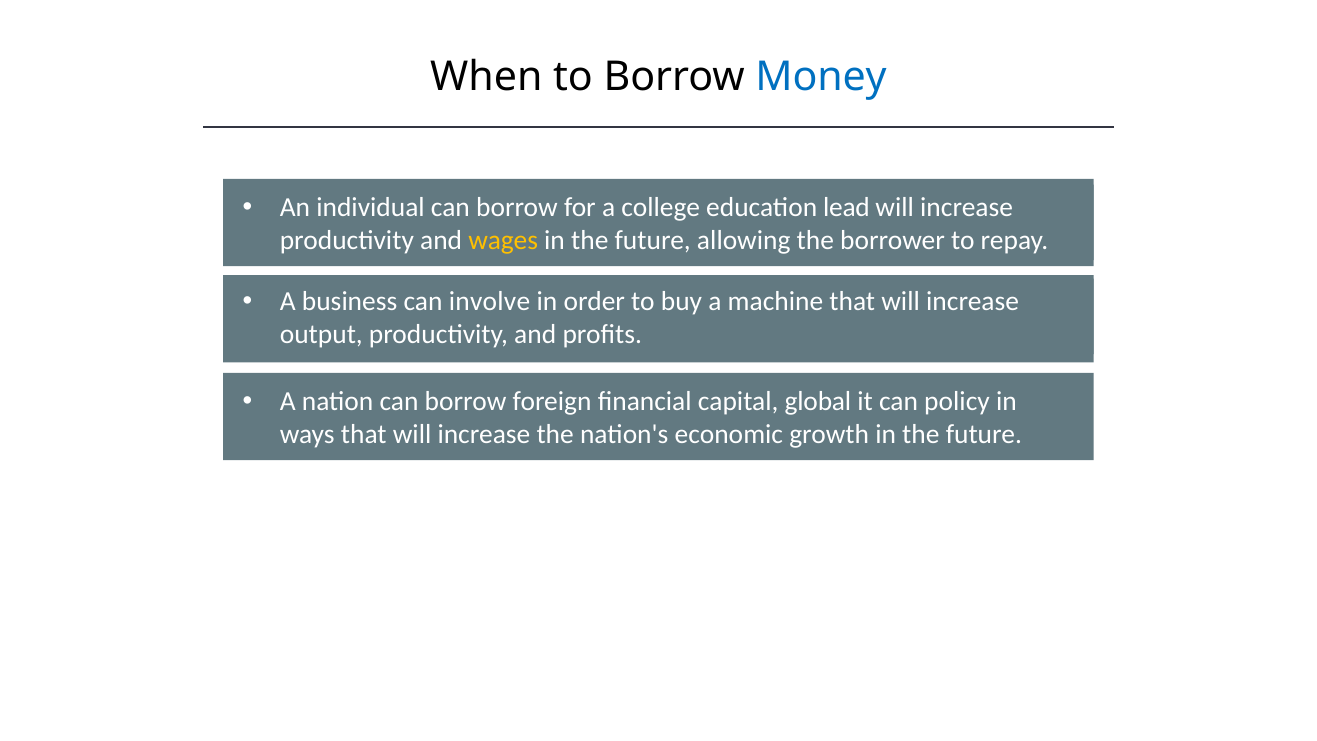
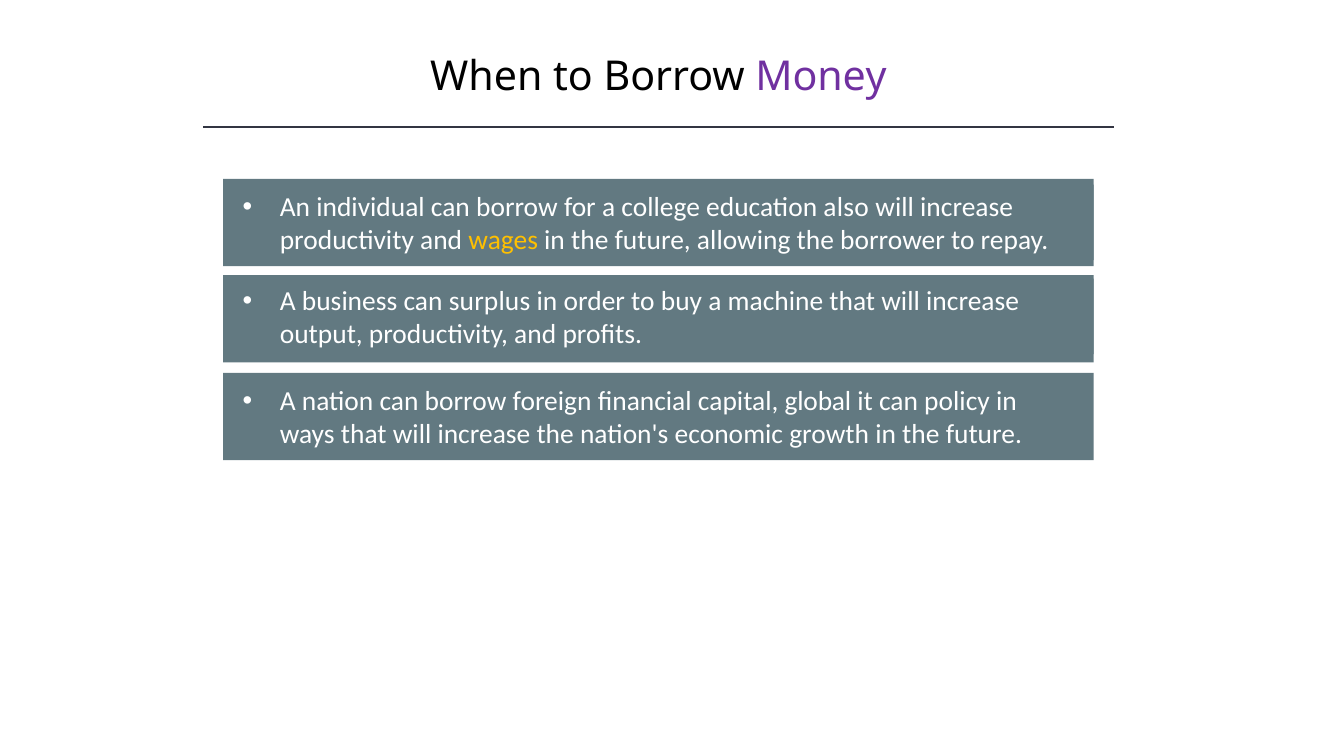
Money colour: blue -> purple
lead: lead -> also
involve: involve -> surplus
